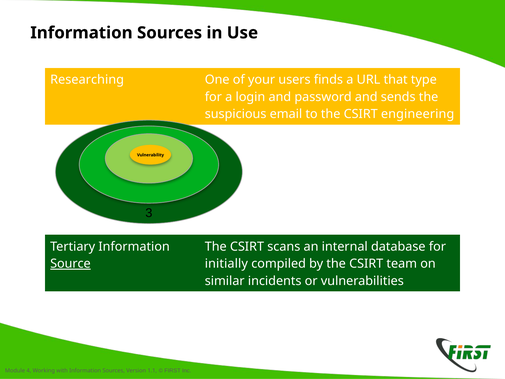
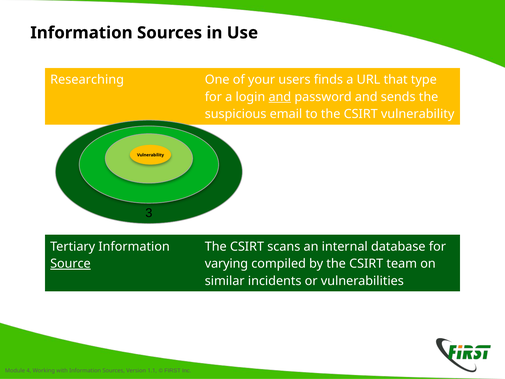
and at (280, 97) underline: none -> present
CSIRT engineering: engineering -> vulnerability
initially: initially -> varying
